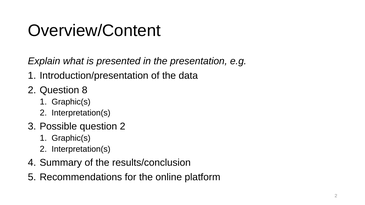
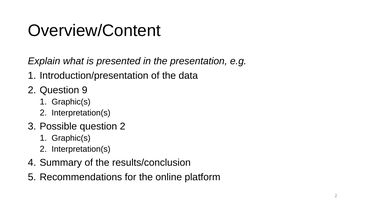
8: 8 -> 9
